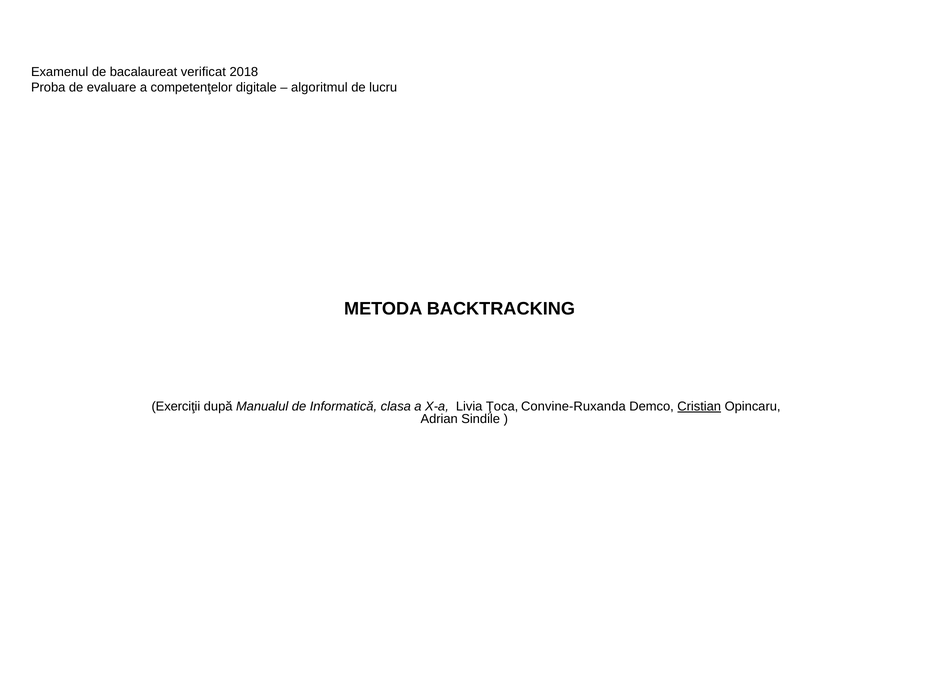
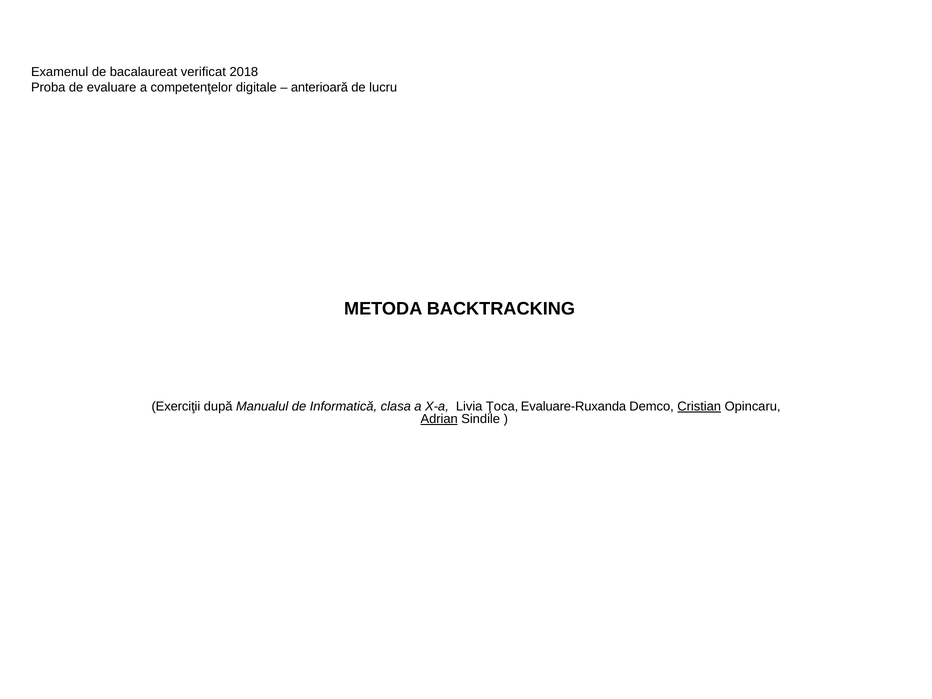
algoritmul: algoritmul -> anterioară
Convine-Ruxanda: Convine-Ruxanda -> Evaluare-Ruxanda
Adrian underline: none -> present
